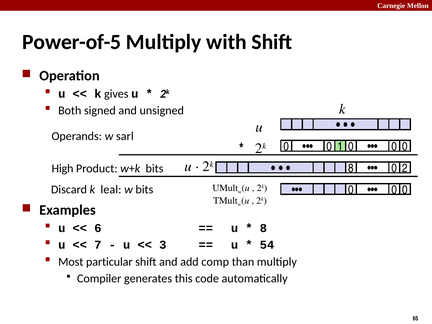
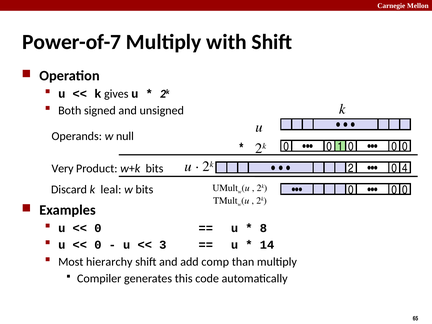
Power-of-5: Power-of-5 -> Power-of-7
sarl: sarl -> null
8 at (351, 168): 8 -> 2
2: 2 -> 4
High: High -> Very
6 at (98, 228): 6 -> 0
7 at (98, 245): 7 -> 0
54: 54 -> 14
particular: particular -> hierarchy
